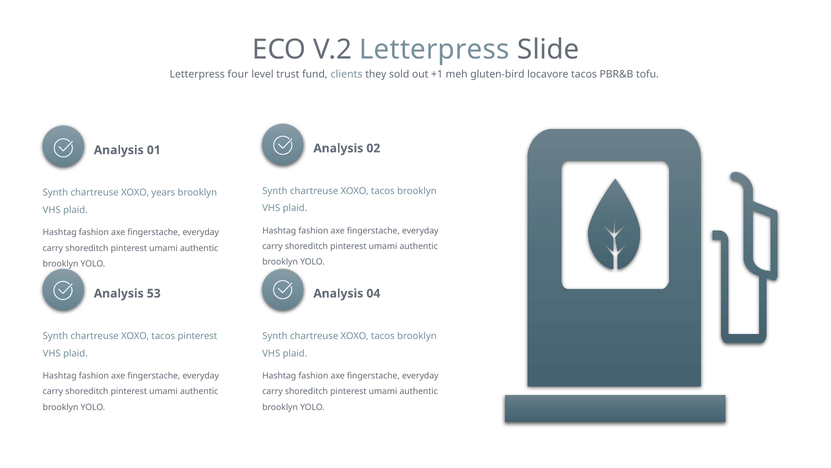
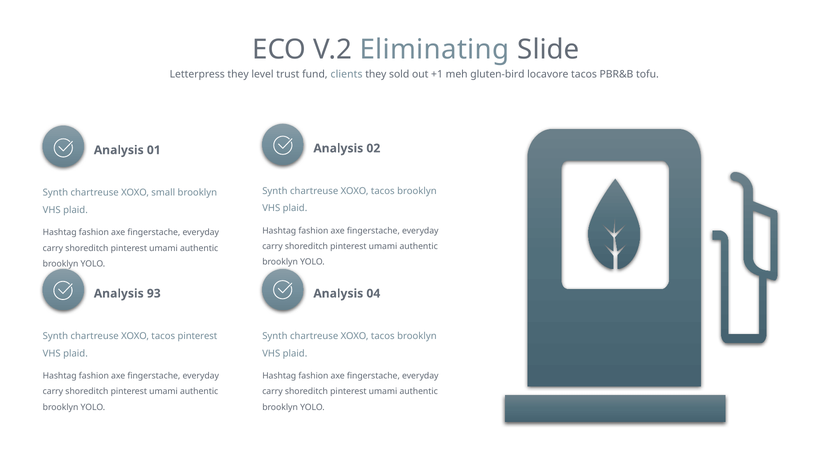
V.2 Letterpress: Letterpress -> Eliminating
Letterpress four: four -> they
years: years -> small
53: 53 -> 93
